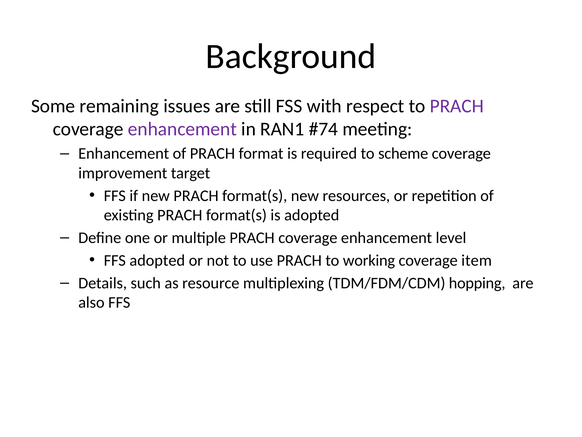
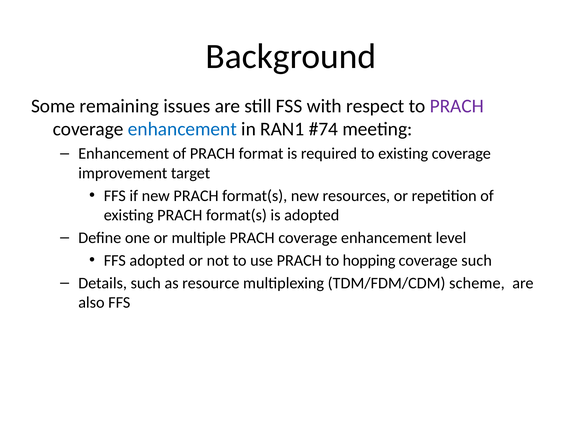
enhancement at (182, 129) colour: purple -> blue
to scheme: scheme -> existing
working: working -> hopping
coverage item: item -> such
hopping: hopping -> scheme
